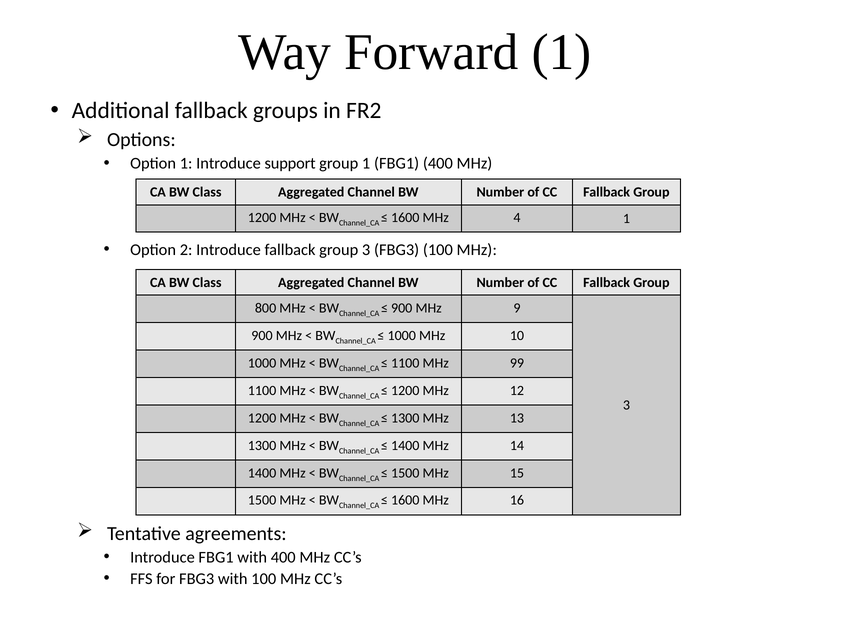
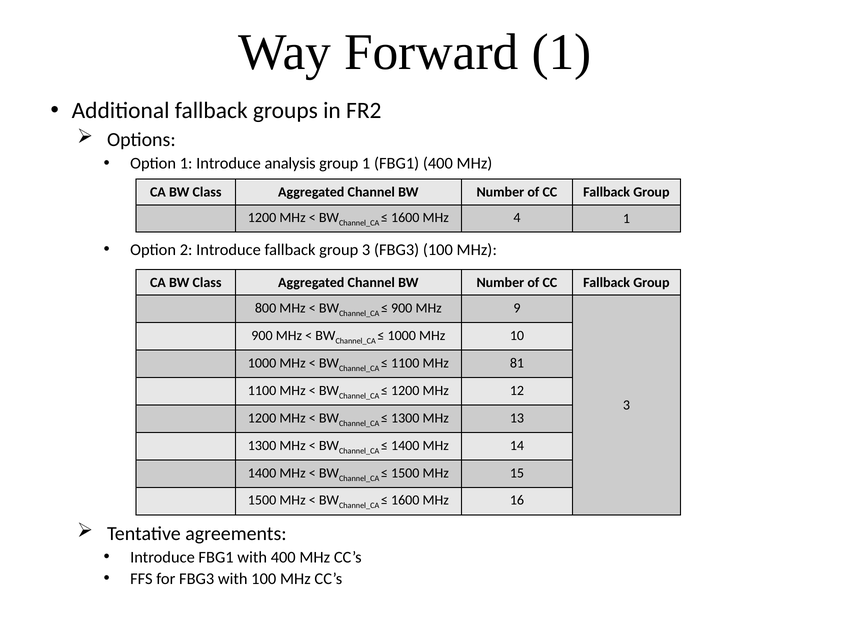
support: support -> analysis
99: 99 -> 81
